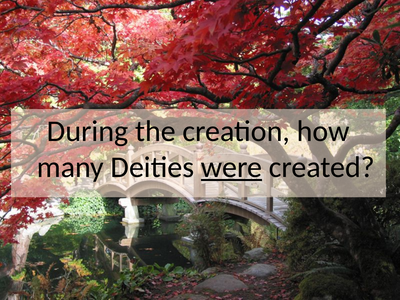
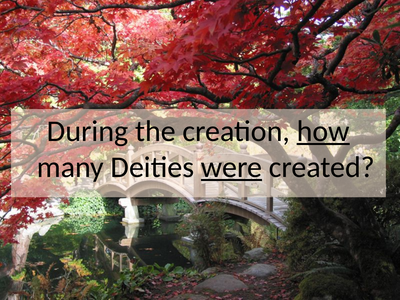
how underline: none -> present
